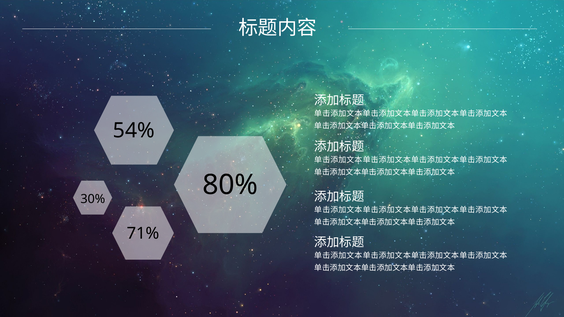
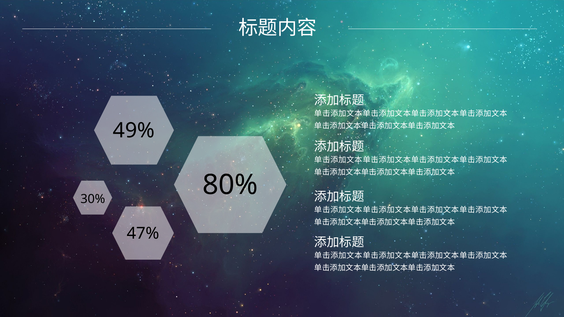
54%: 54% -> 49%
71%: 71% -> 47%
